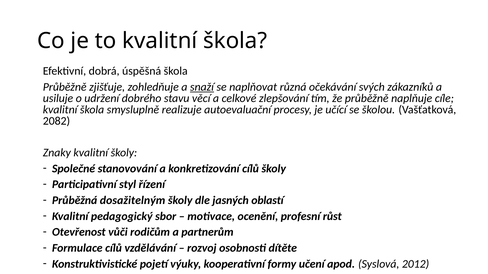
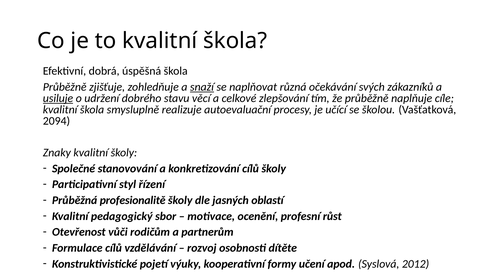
usiluje underline: none -> present
2082: 2082 -> 2094
dosažitelným: dosažitelným -> profesionalitě
